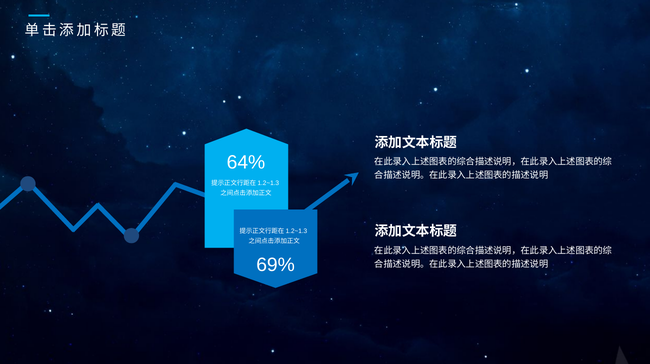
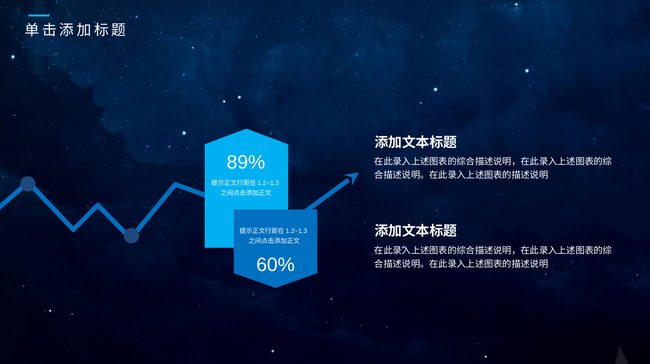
64%: 64% -> 89%
69%: 69% -> 60%
